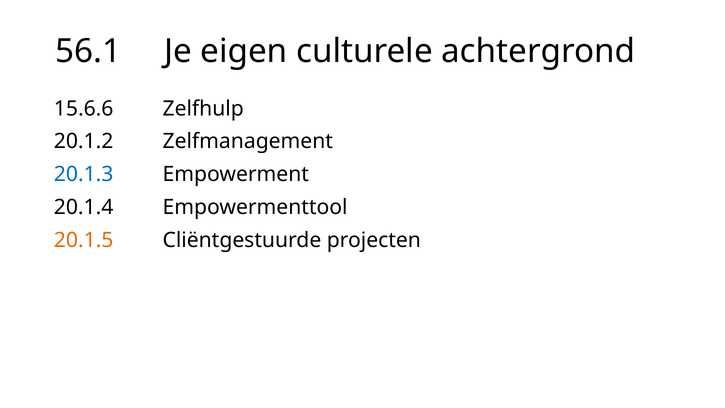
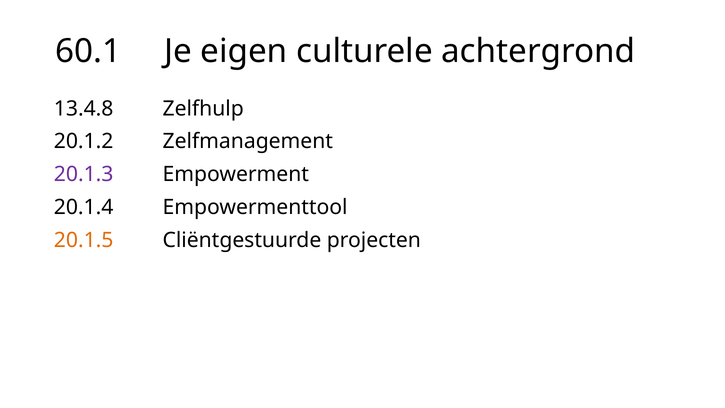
56.1: 56.1 -> 60.1
15.6.6: 15.6.6 -> 13.4.8
20.1.3 colour: blue -> purple
